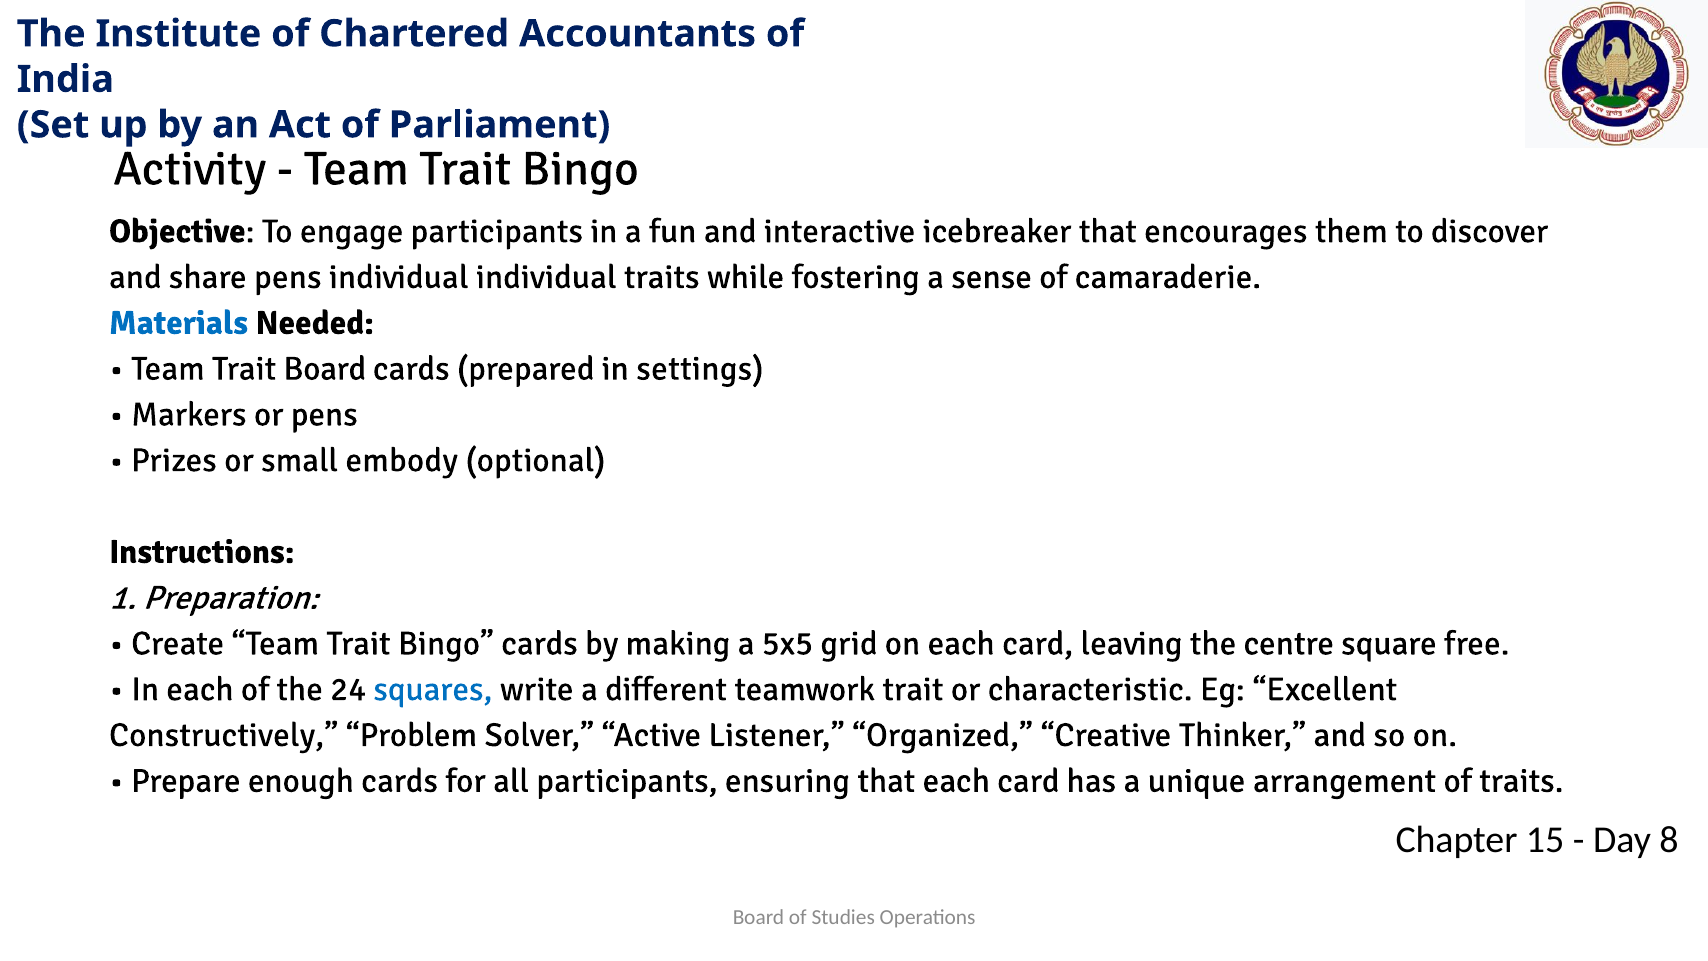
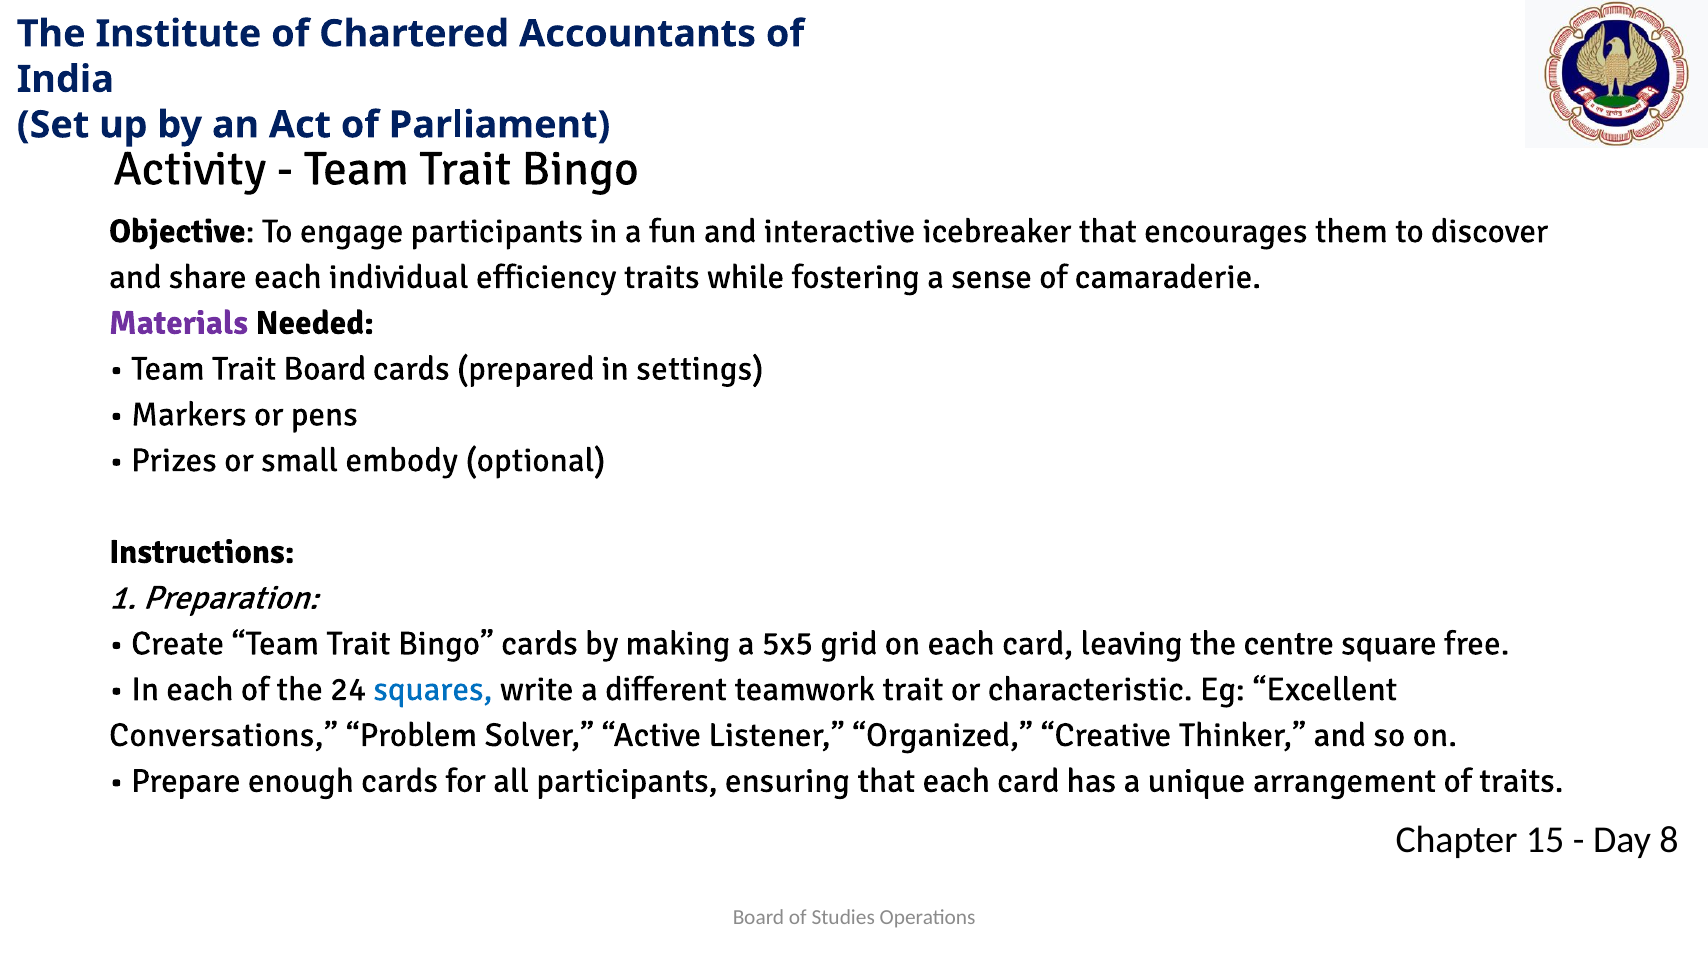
share pens: pens -> each
individual individual: individual -> efficiency
Materials colour: blue -> purple
Constructively: Constructively -> Conversations
